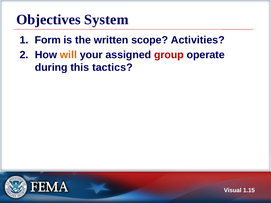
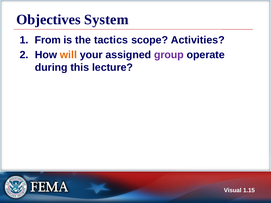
Form: Form -> From
written: written -> tactics
group colour: red -> purple
tactics: tactics -> lecture
